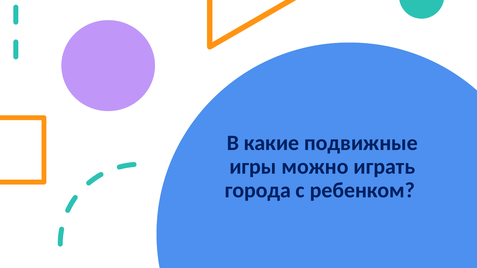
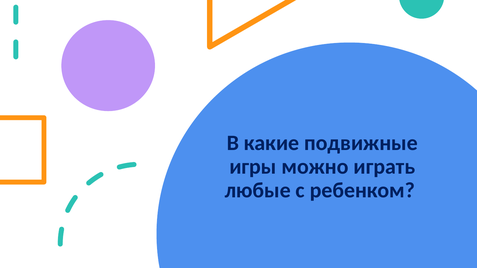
города: города -> любые
